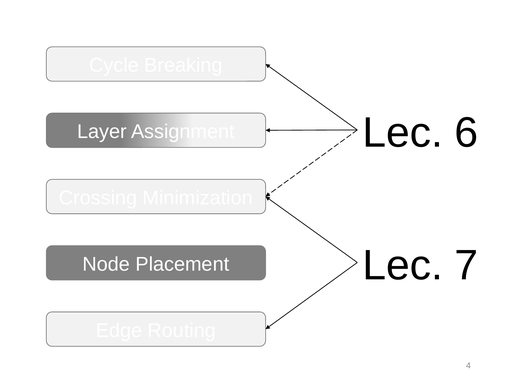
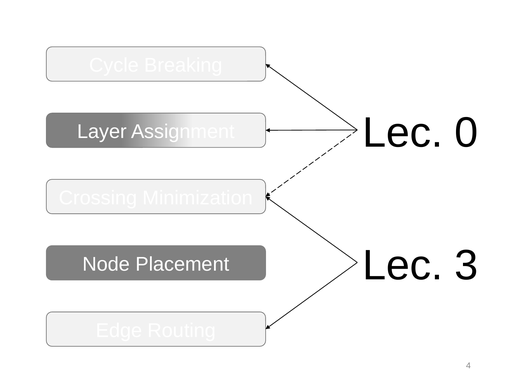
6: 6 -> 0
7: 7 -> 3
